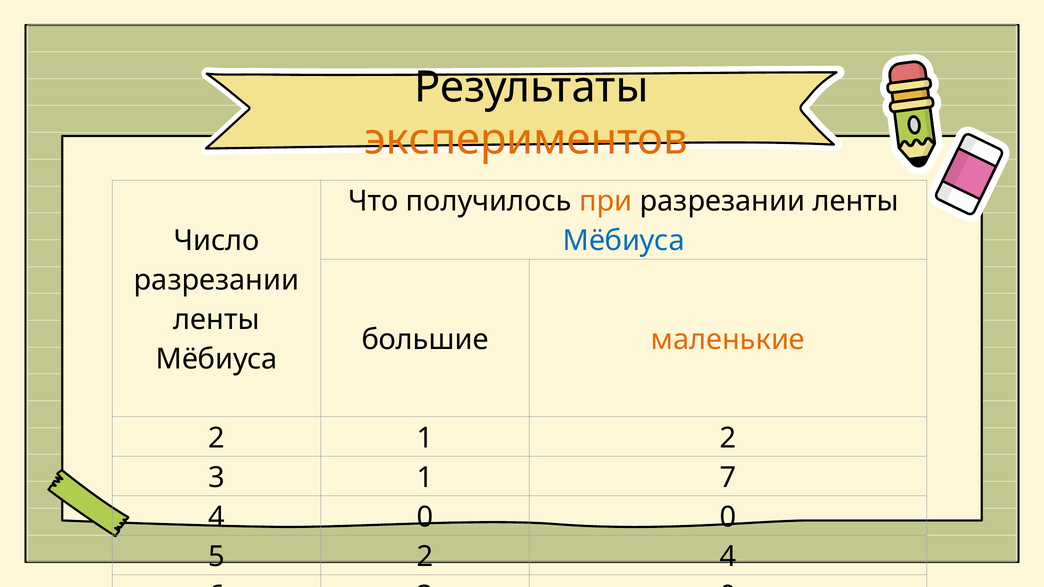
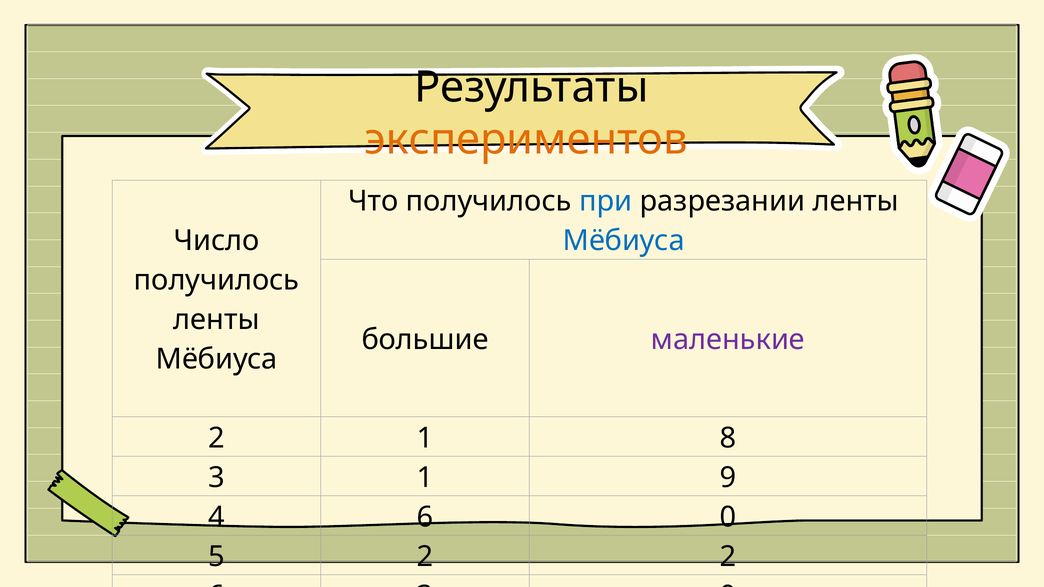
при colour: orange -> blue
разрезании at (217, 281): разрезании -> получилось
маленькие colour: orange -> purple
1 2: 2 -> 8
1 7: 7 -> 9
4 0: 0 -> 6
2 4: 4 -> 2
